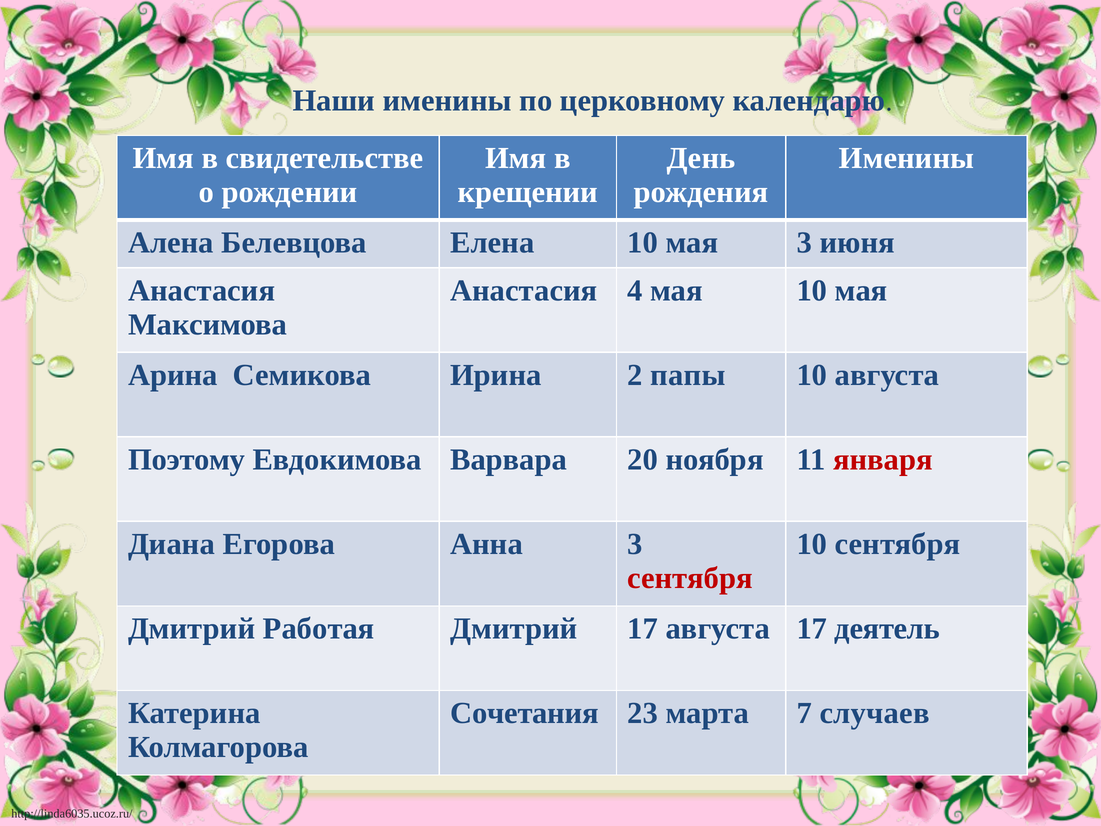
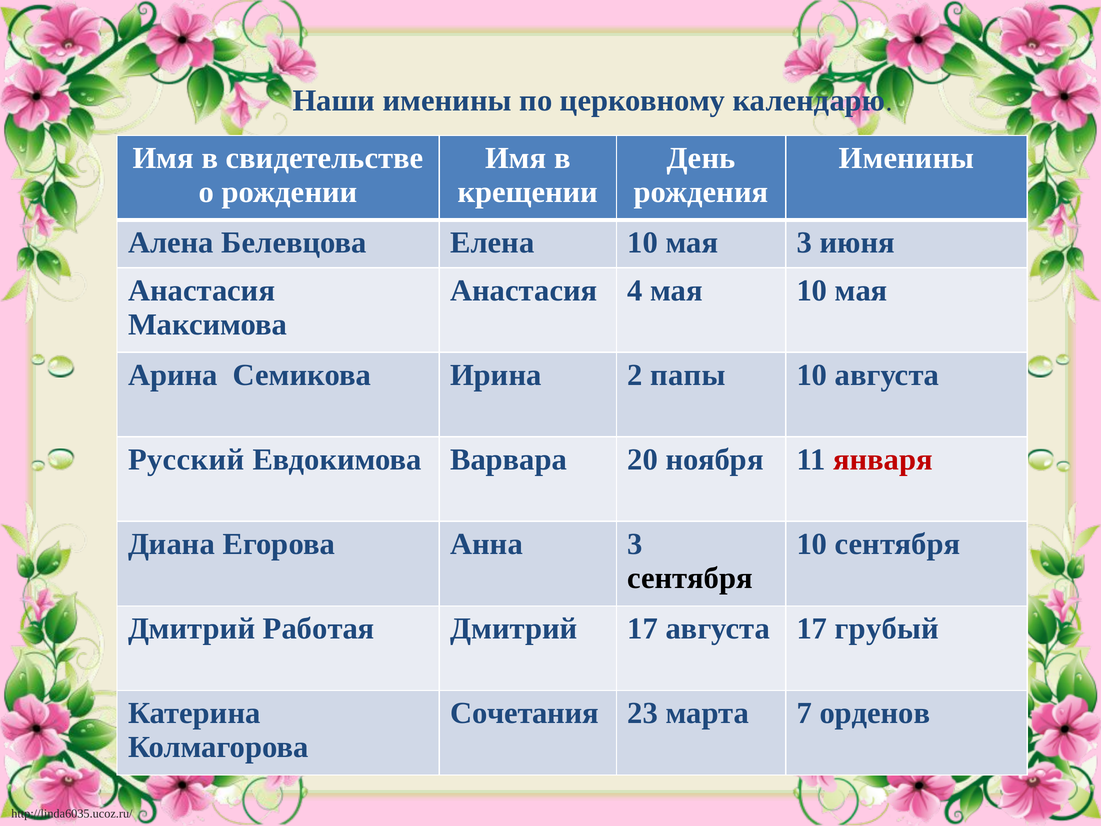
Поэтому: Поэтому -> Русский
сентября at (690, 578) colour: red -> black
деятель: деятель -> грубый
случаев: случаев -> орденов
